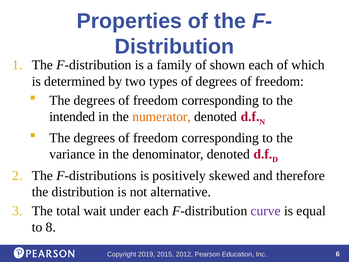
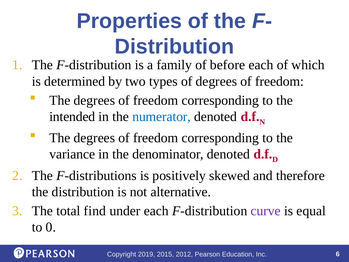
shown: shown -> before
numerator colour: orange -> blue
wait: wait -> find
8: 8 -> 0
